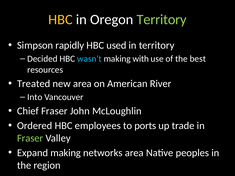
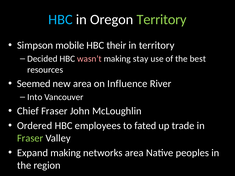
HBC at (61, 20) colour: yellow -> light blue
rapidly: rapidly -> mobile
used: used -> their
wasn’t colour: light blue -> pink
with: with -> stay
Treated: Treated -> Seemed
American: American -> Influence
ports: ports -> fated
